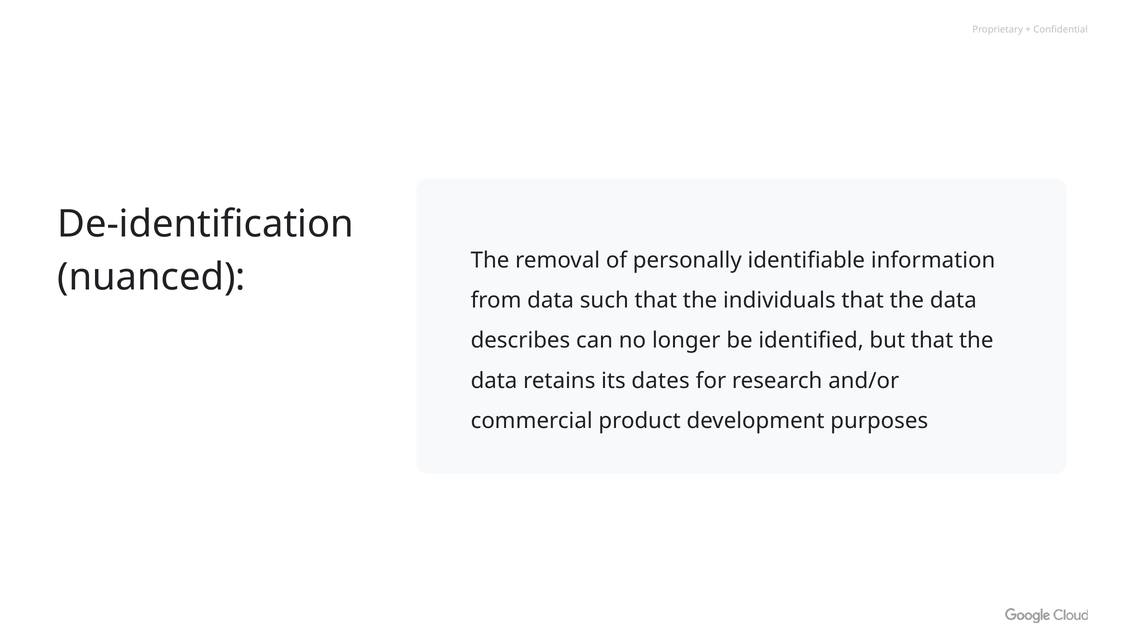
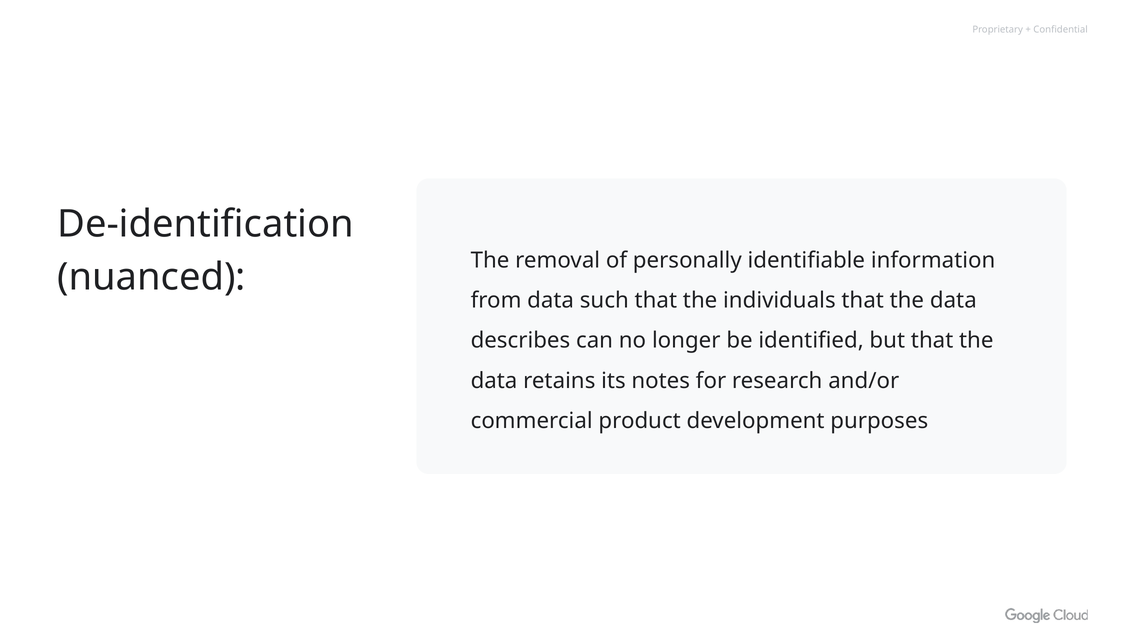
dates: dates -> notes
